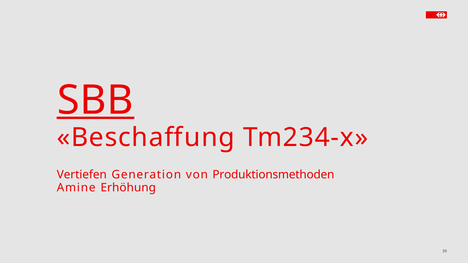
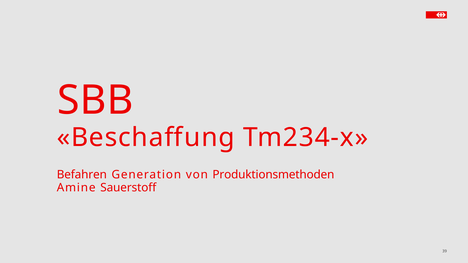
SBB underline: present -> none
Vertiefen: Vertiefen -> Befahren
Erhöhung: Erhöhung -> Sauerstoff
